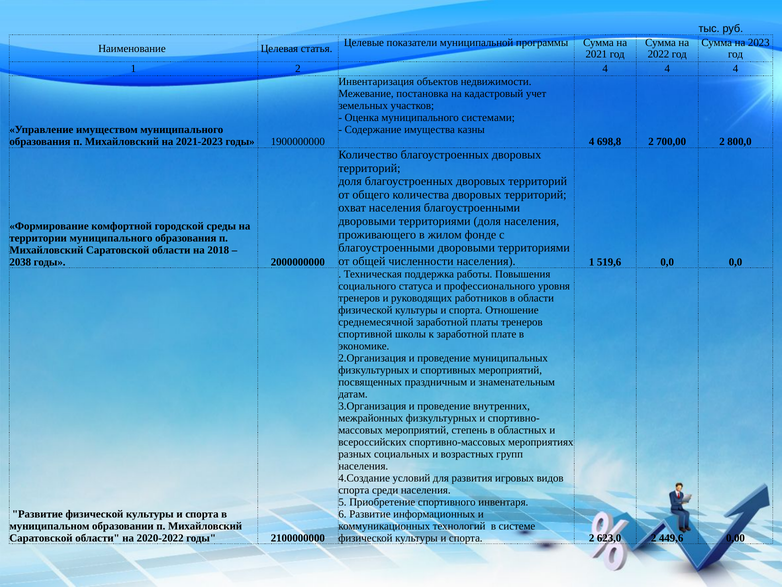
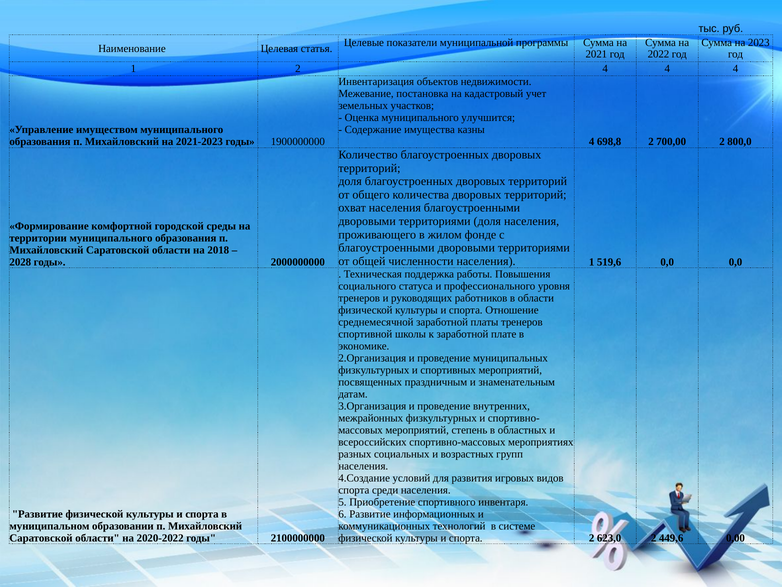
системами: системами -> улучшится
2038: 2038 -> 2028
